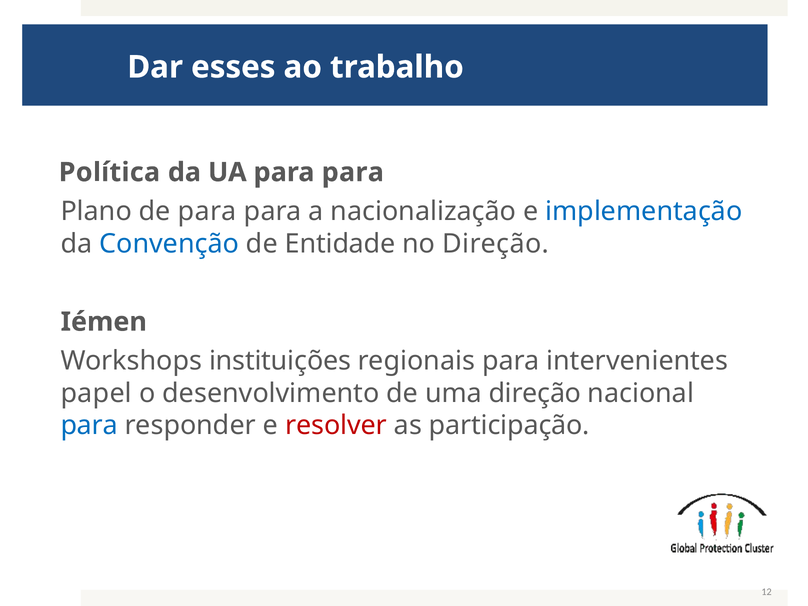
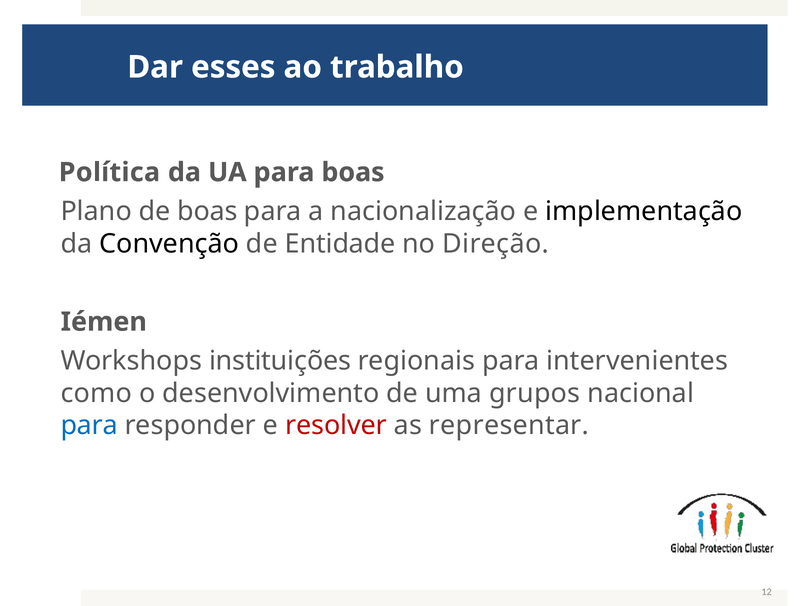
UA para para: para -> boas
de para: para -> boas
implementação colour: blue -> black
Convenção colour: blue -> black
papel: papel -> como
uma direção: direção -> grupos
participação: participação -> representar
